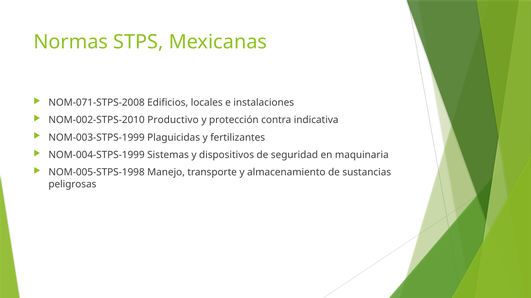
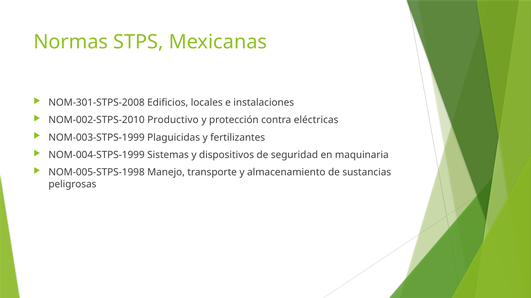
NOM-071-STPS-2008: NOM-071-STPS-2008 -> NOM-301-STPS-2008
indicativa: indicativa -> eléctricas
